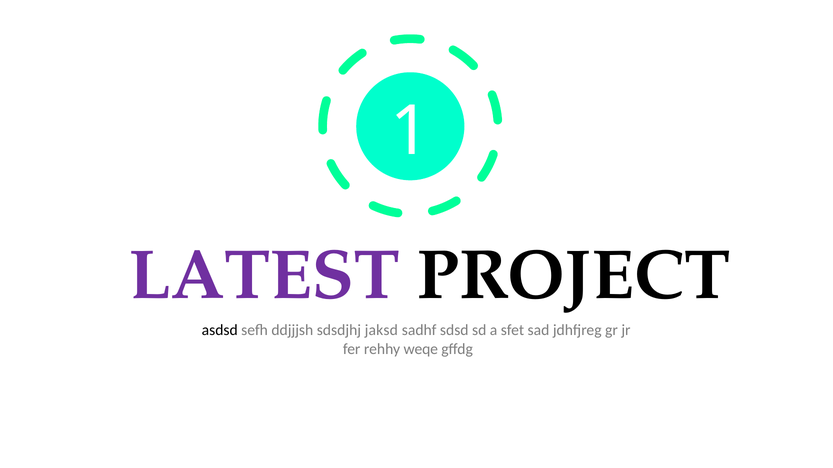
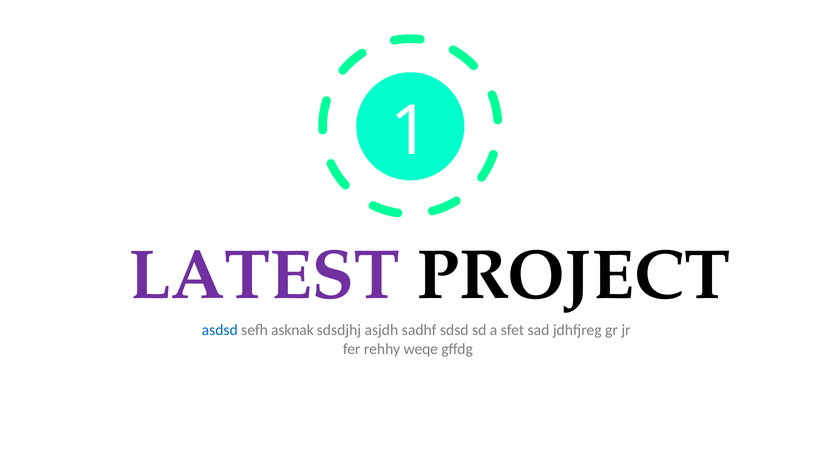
asdsd colour: black -> blue
ddjjjsh: ddjjjsh -> asknak
jaksd: jaksd -> asjdh
